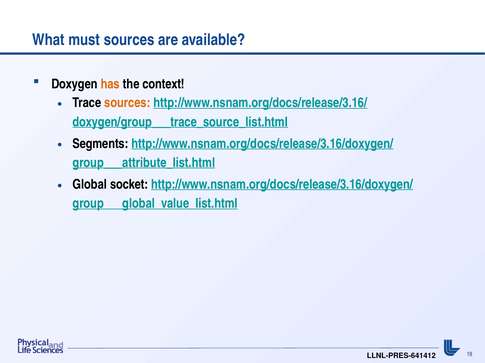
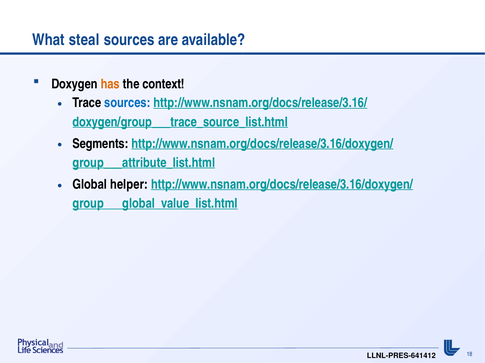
must: must -> steal
sources at (127, 103) colour: orange -> blue
socket: socket -> helper
